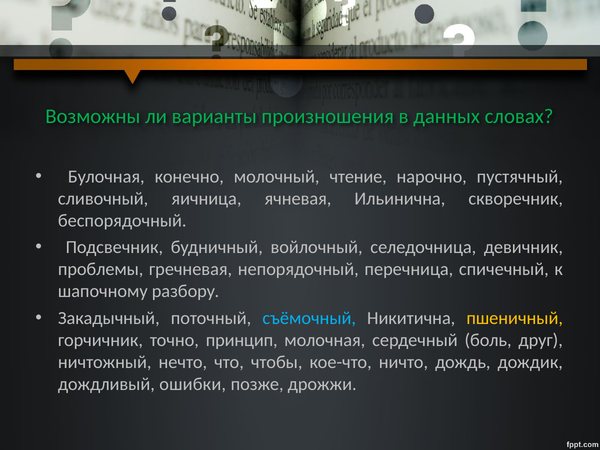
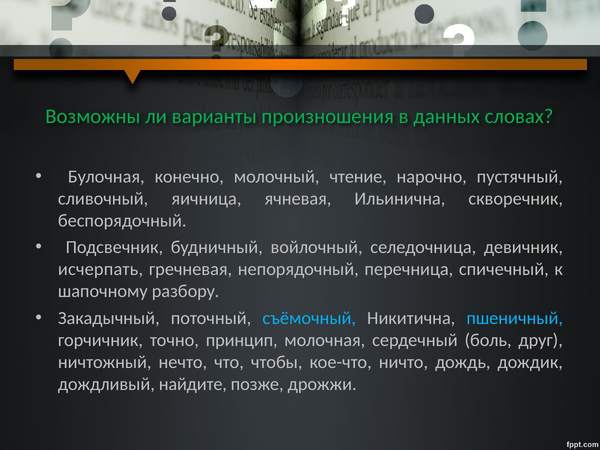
проблемы: проблемы -> исчерпать
пшеничный colour: yellow -> light blue
ошибки: ошибки -> найдите
